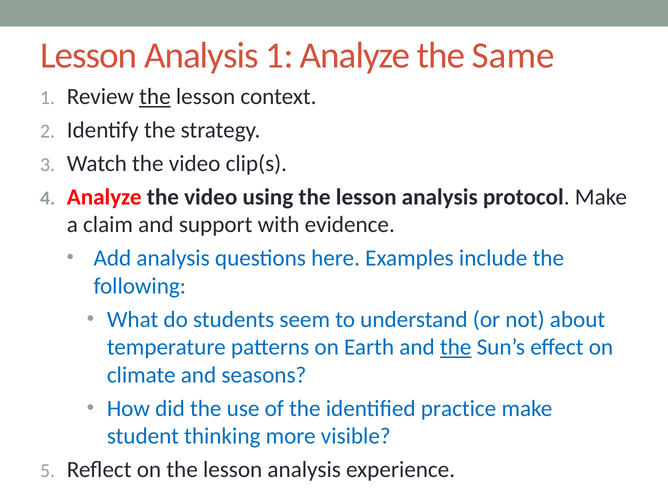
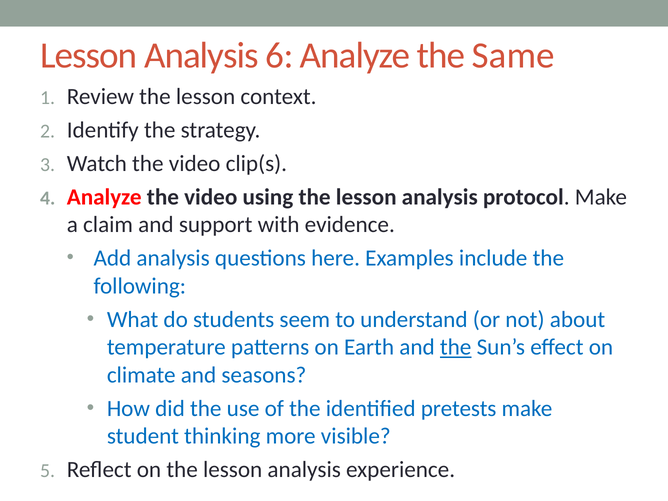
Analysis 1: 1 -> 6
the at (155, 97) underline: present -> none
practice: practice -> pretests
